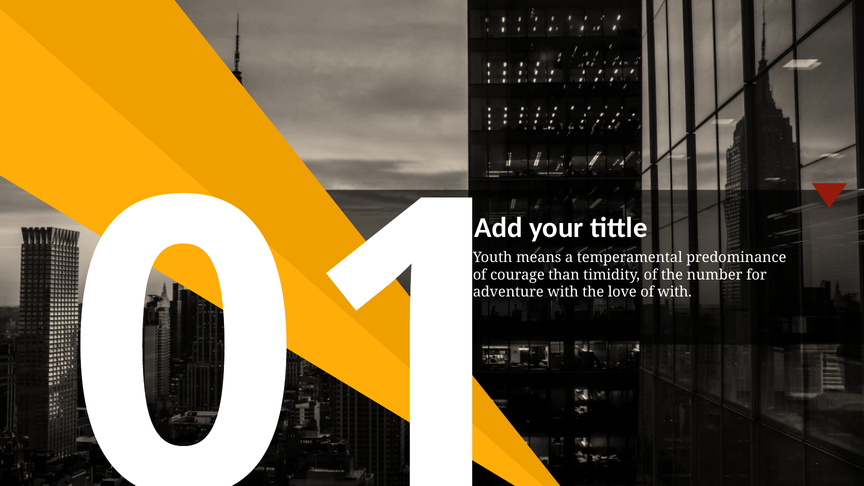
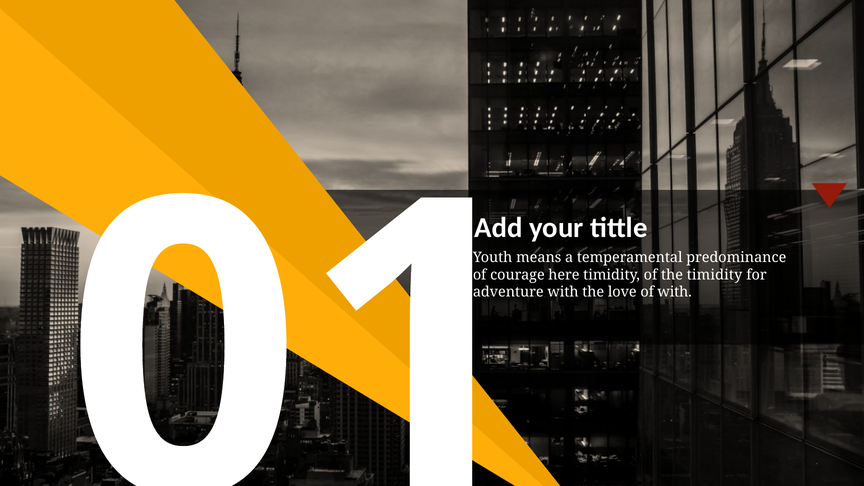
than: than -> here
the number: number -> timidity
